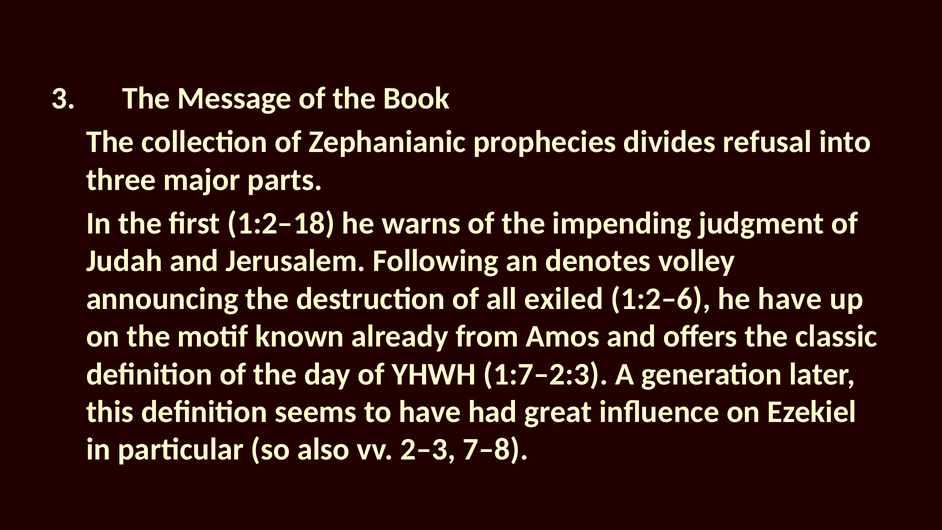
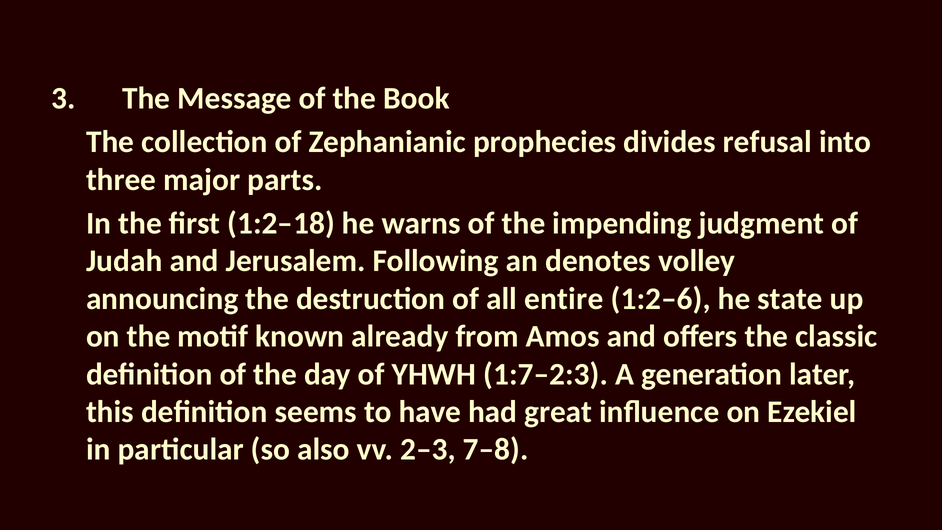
exiled: exiled -> entire
he have: have -> state
